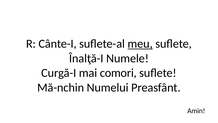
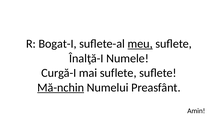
Cânte-I: Cânte-I -> Bogat-I
mai comori: comori -> suflete
Mă-nchin underline: none -> present
